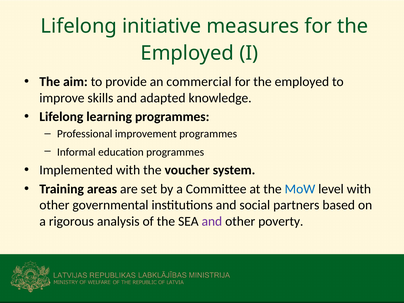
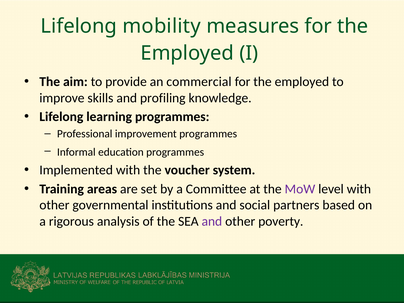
initiative: initiative -> mobility
adapted: adapted -> profiling
MoW colour: blue -> purple
